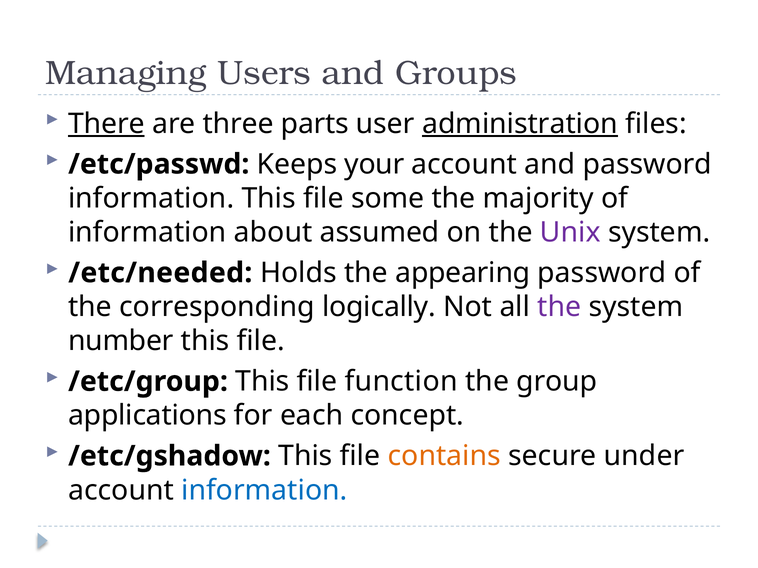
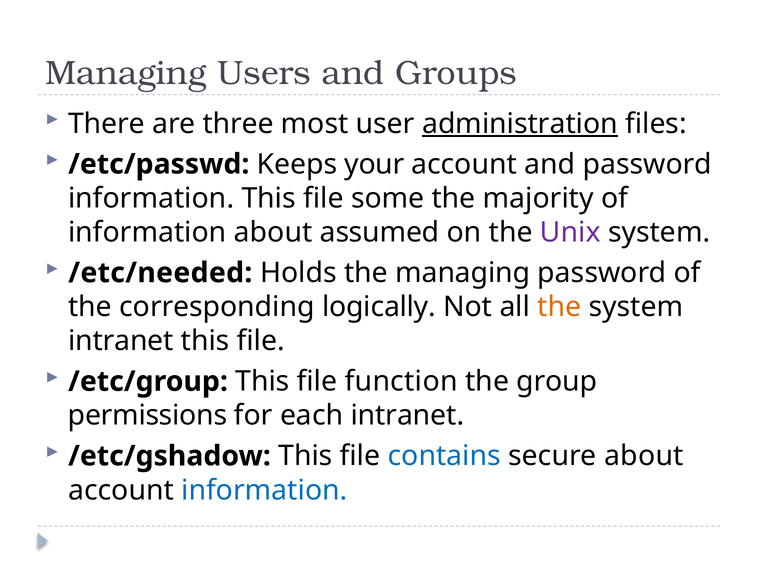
There underline: present -> none
parts: parts -> most
the appearing: appearing -> managing
the at (559, 307) colour: purple -> orange
number at (121, 341): number -> intranet
applications: applications -> permissions
each concept: concept -> intranet
contains colour: orange -> blue
secure under: under -> about
